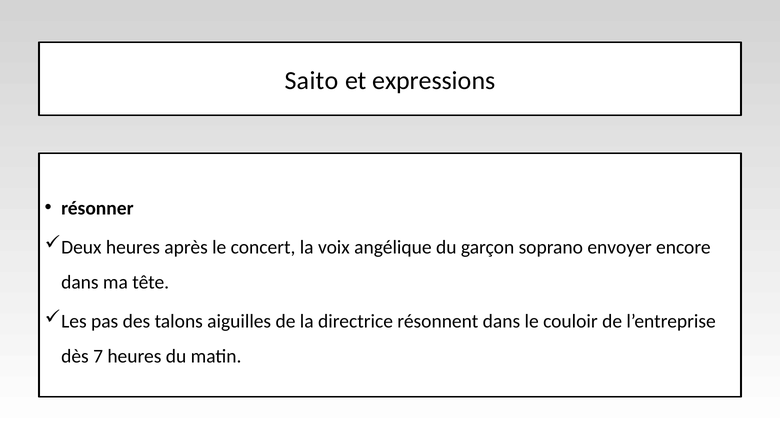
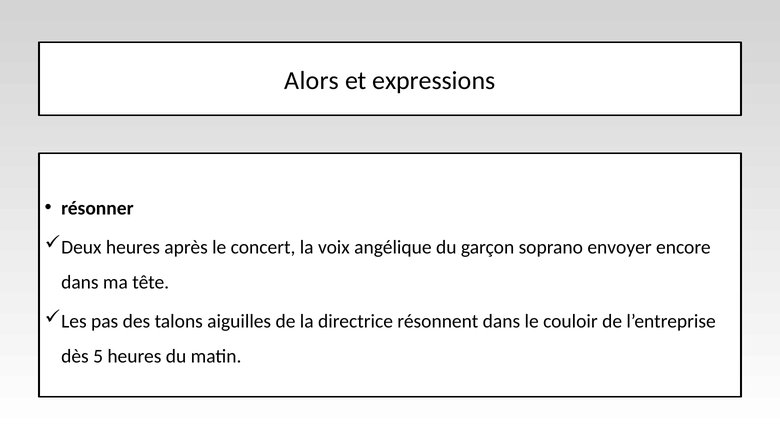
Saito: Saito -> Alors
7: 7 -> 5
